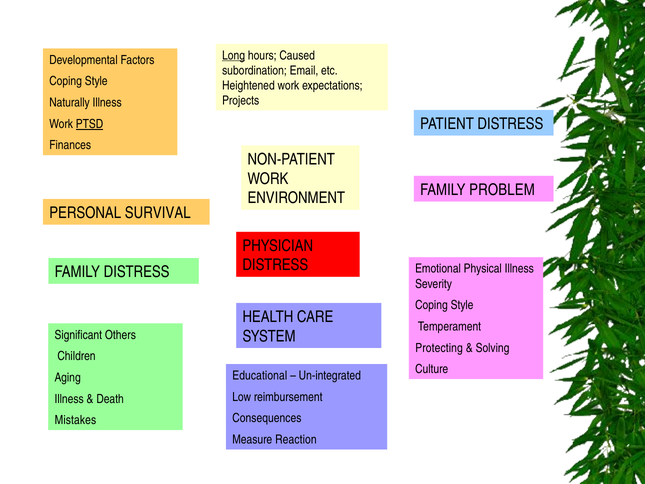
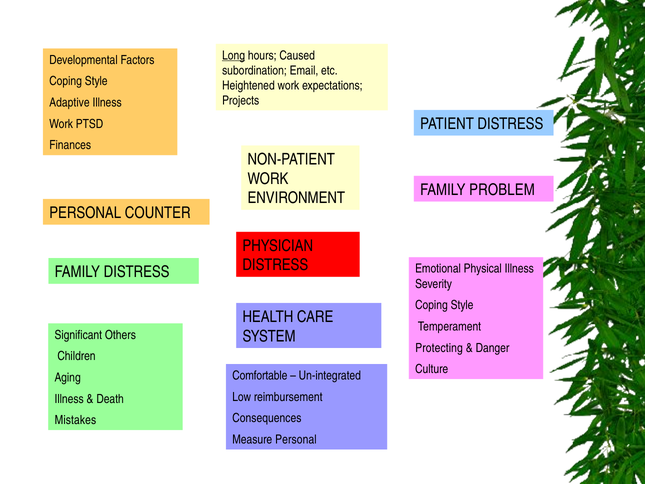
Naturally: Naturally -> Adaptive
PTSD underline: present -> none
SURVIVAL: SURVIVAL -> COUNTER
Solving: Solving -> Danger
Educational: Educational -> Comfortable
Measure Reaction: Reaction -> Personal
